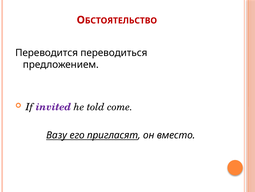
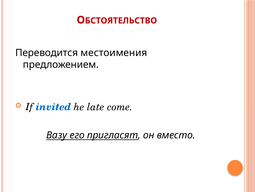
переводиться: переводиться -> местоимения
invited colour: purple -> blue
told: told -> late
